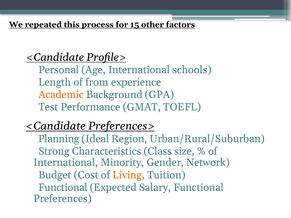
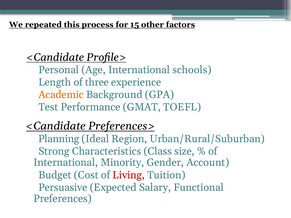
from: from -> three
Network: Network -> Account
Living colour: orange -> red
Functional at (63, 188): Functional -> Persuasive
